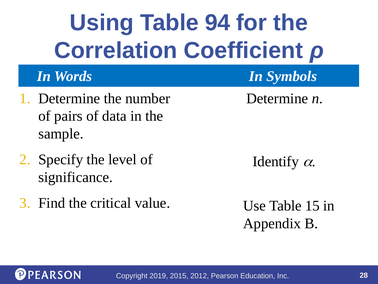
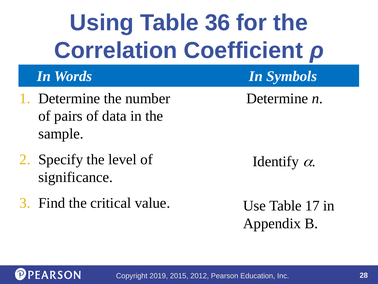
94: 94 -> 36
15: 15 -> 17
